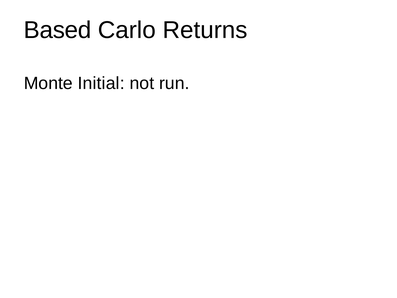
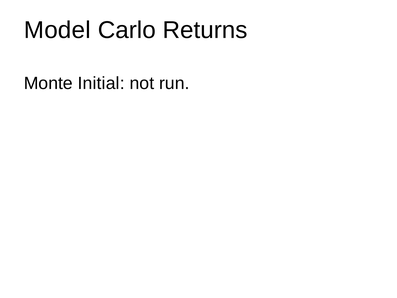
Based: Based -> Model
